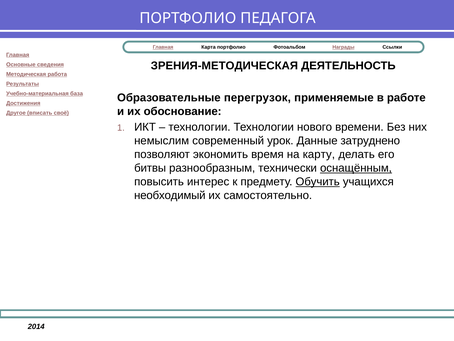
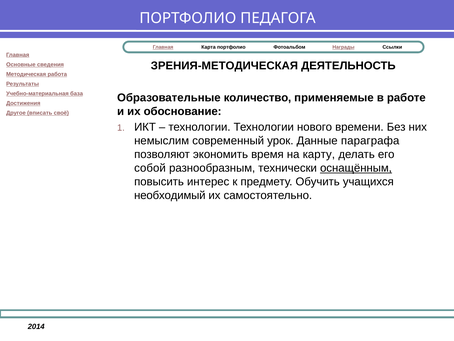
перегрузок: перегрузок -> количество
затруднено: затруднено -> параграфа
битвы: битвы -> собой
Обучить underline: present -> none
